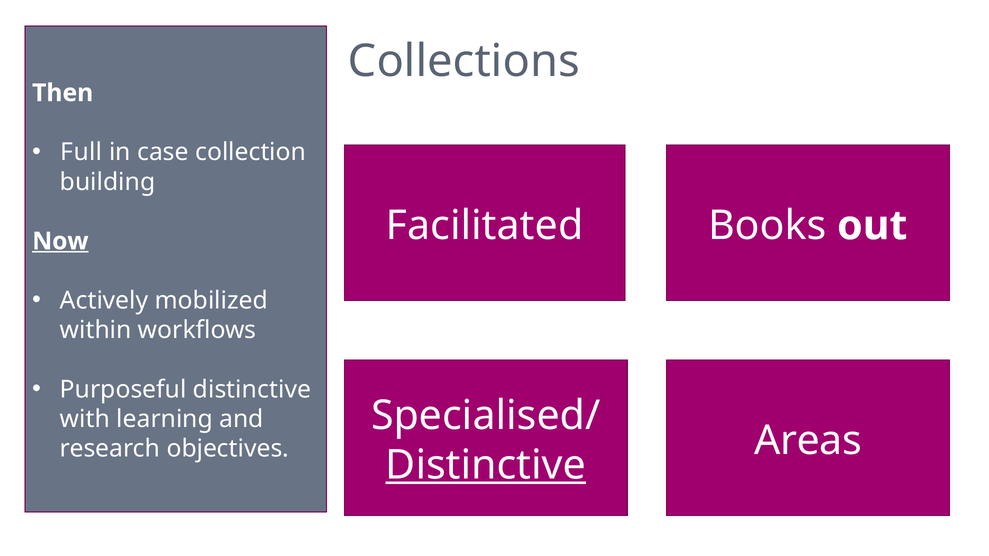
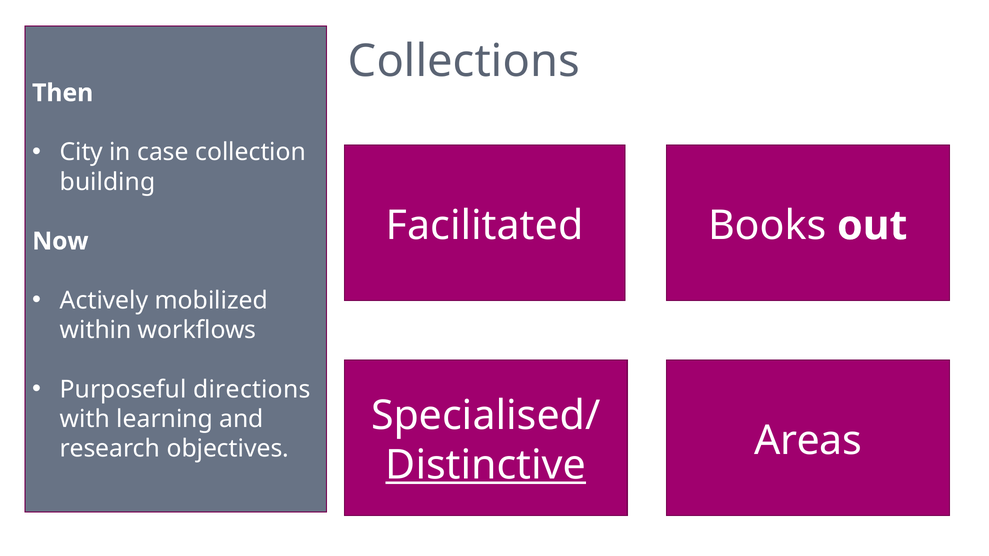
Full: Full -> City
Now underline: present -> none
Purposeful distinctive: distinctive -> directions
